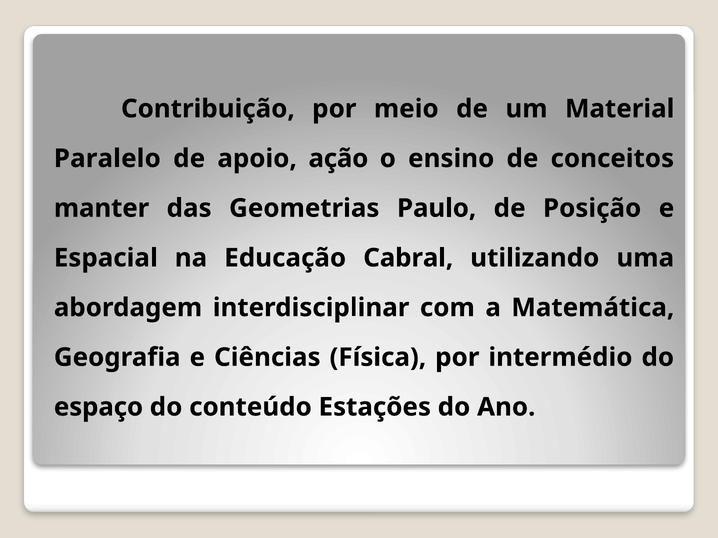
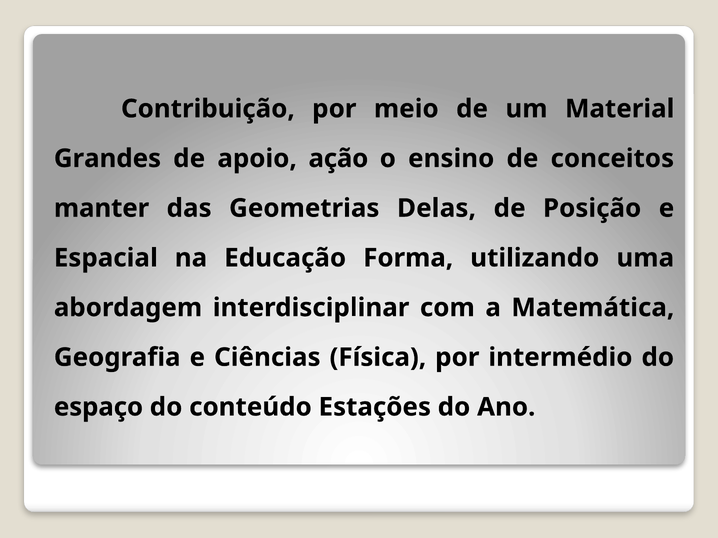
Paralelo: Paralelo -> Grandes
Paulo: Paulo -> Delas
Cabral: Cabral -> Forma
